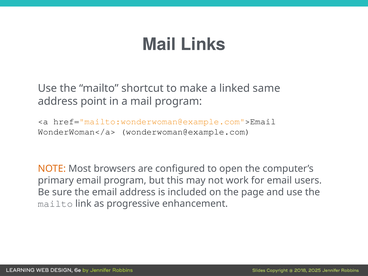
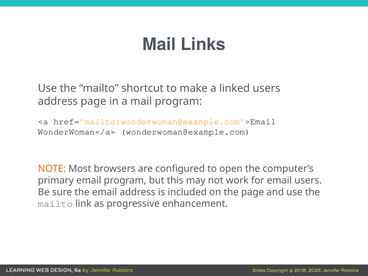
linked same: same -> users
address point: point -> page
